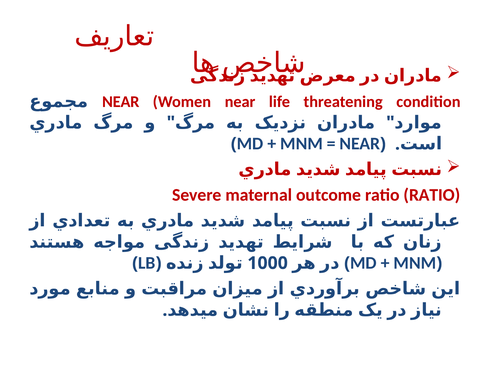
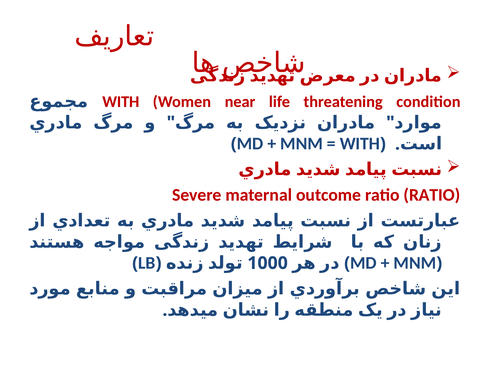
NEAR at (121, 102): NEAR -> WITH
NEAR at (360, 144): NEAR -> WITH
